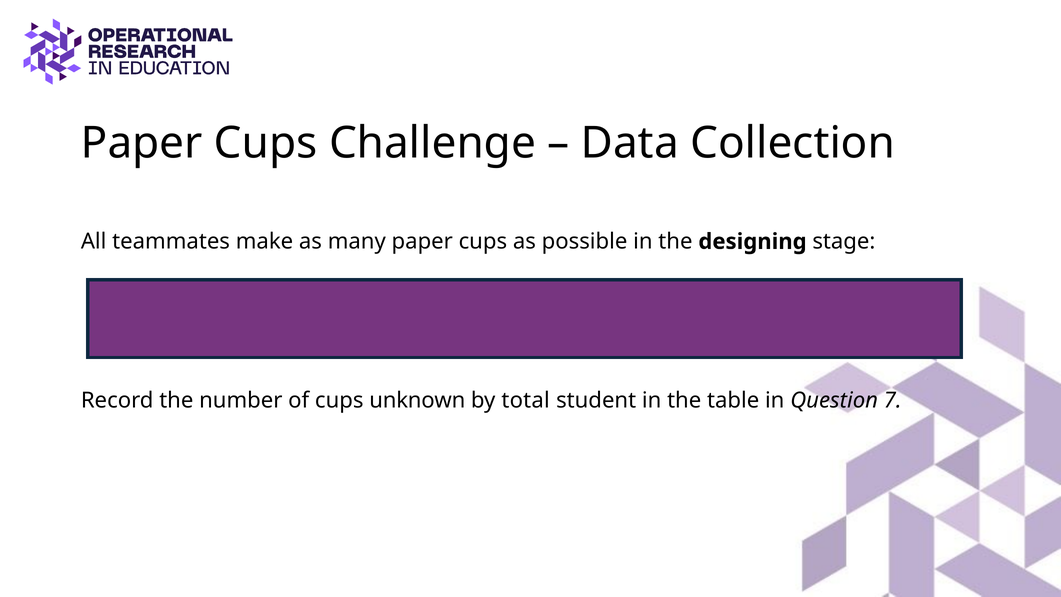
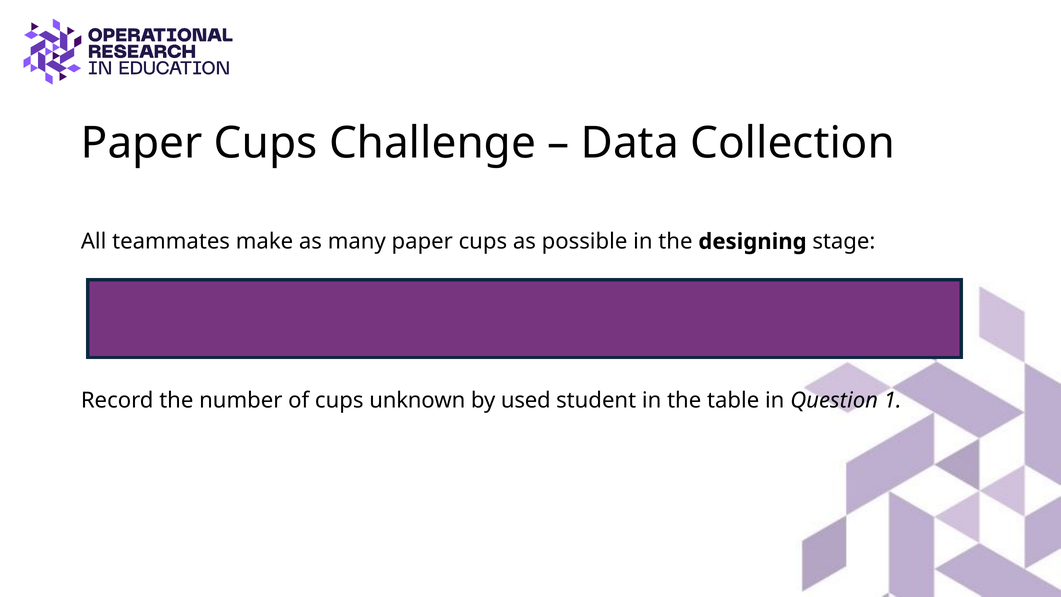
total: total -> used
7: 7 -> 1
